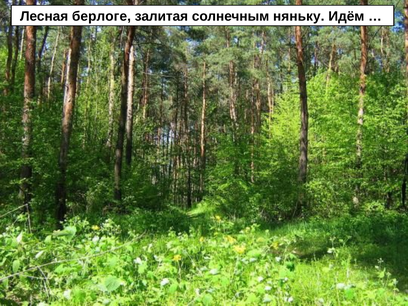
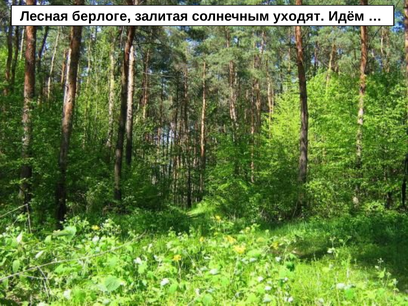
няньку: няньку -> уходят
